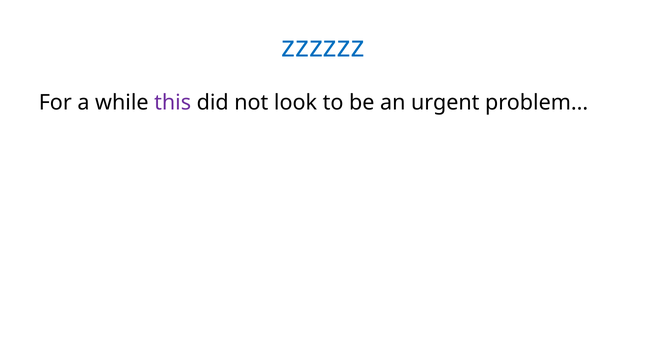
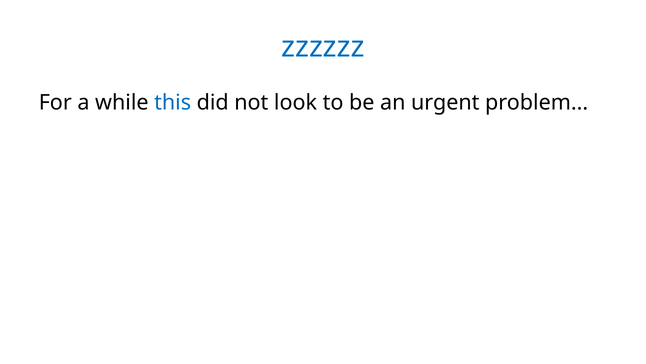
this colour: purple -> blue
